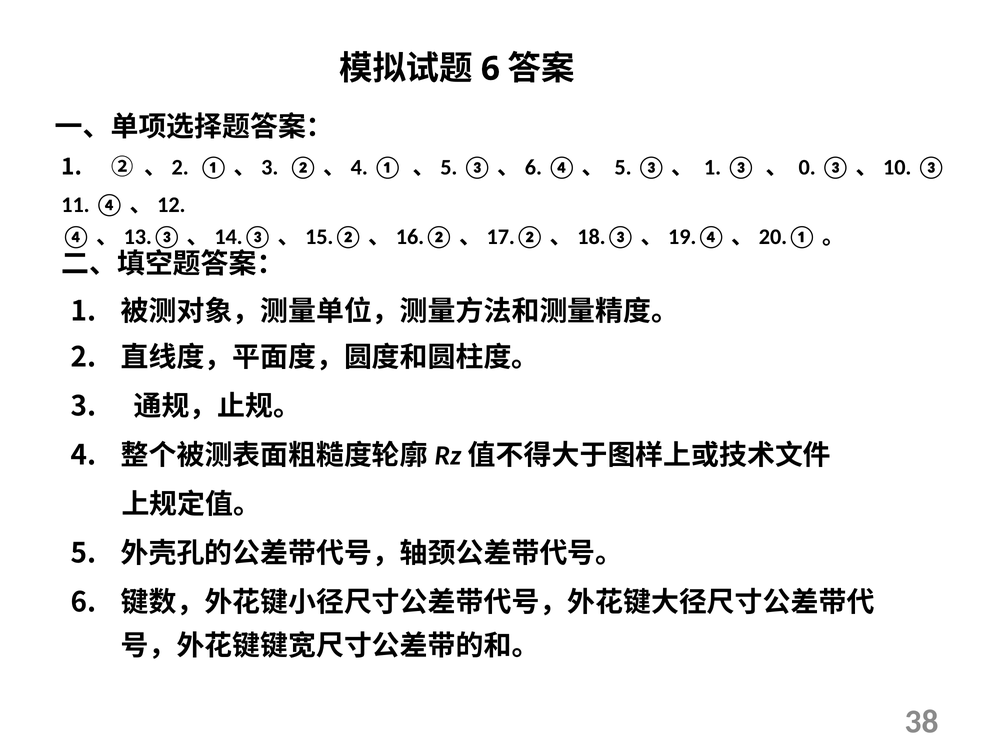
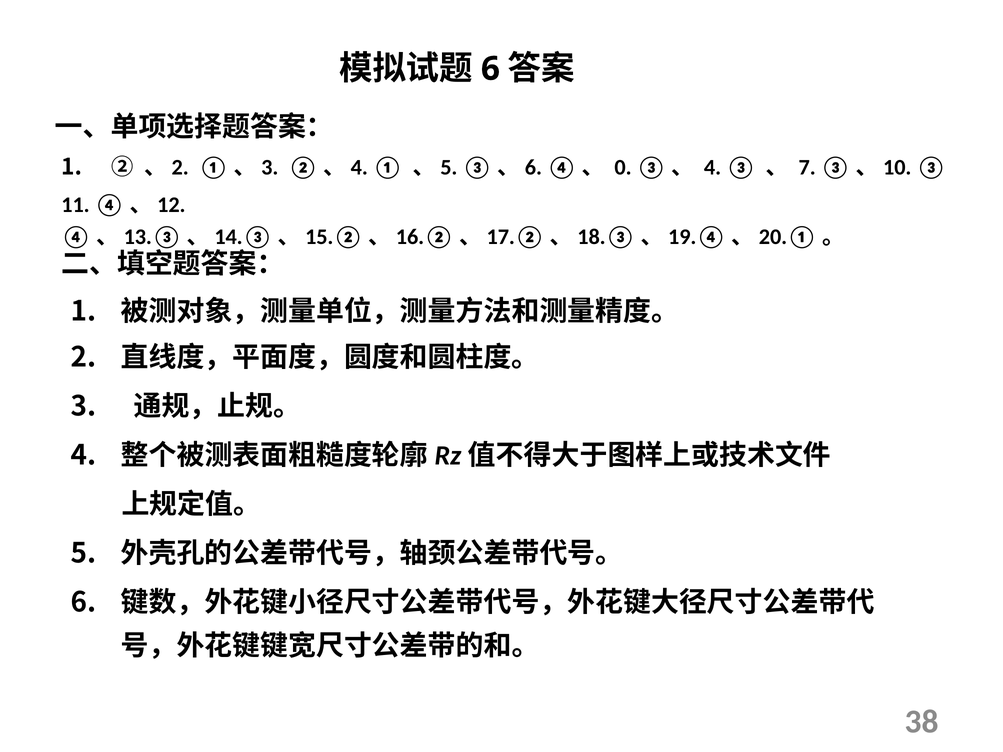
④、 5: 5 -> 0
③、 1: 1 -> 4
0: 0 -> 7
